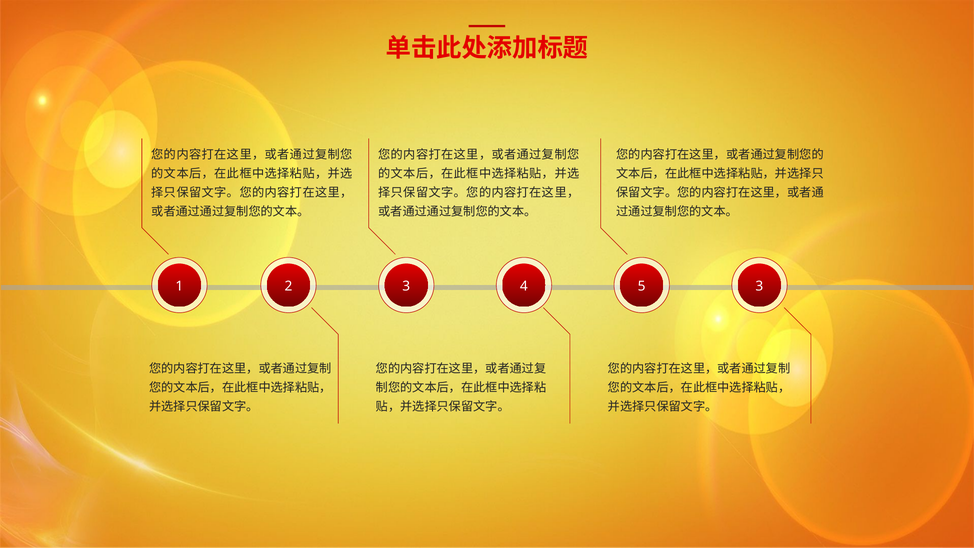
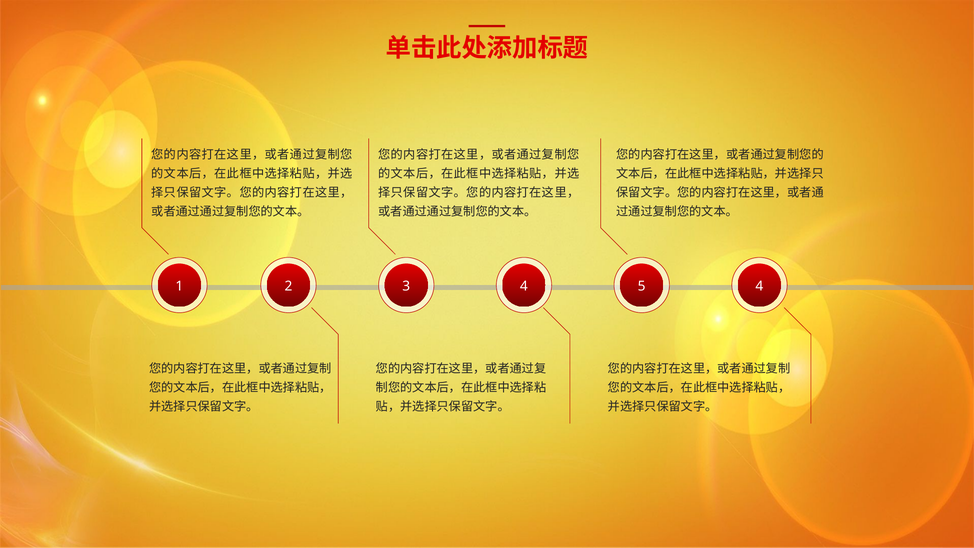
5 3: 3 -> 4
